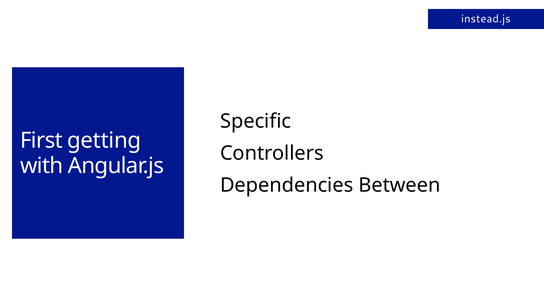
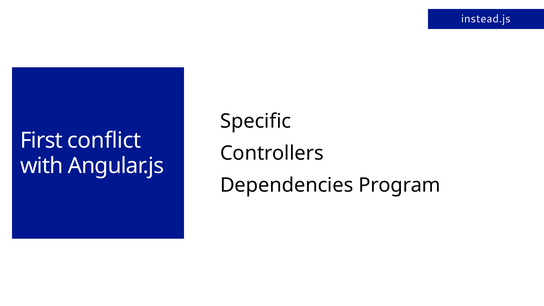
getting: getting -> conflict
Between: Between -> Program
